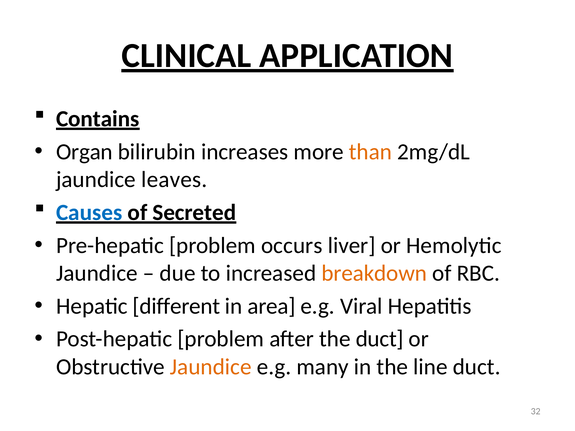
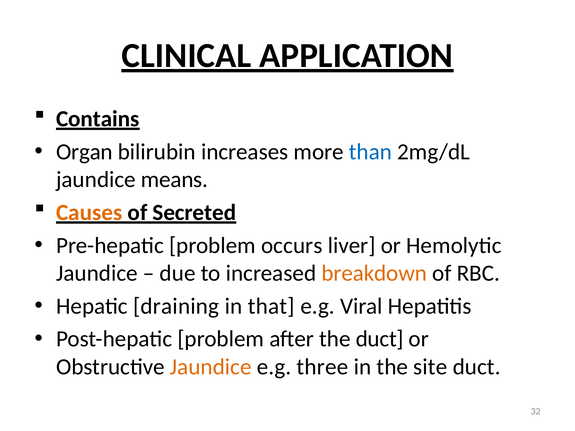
than colour: orange -> blue
leaves: leaves -> means
Causes colour: blue -> orange
different: different -> draining
area: area -> that
many: many -> three
line: line -> site
